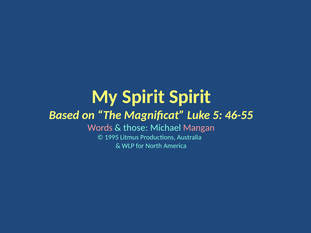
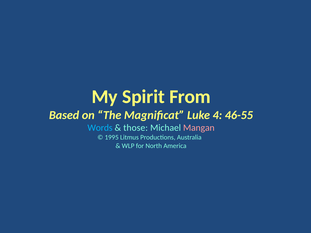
Spirit Spirit: Spirit -> From
5: 5 -> 4
Words colour: pink -> light blue
